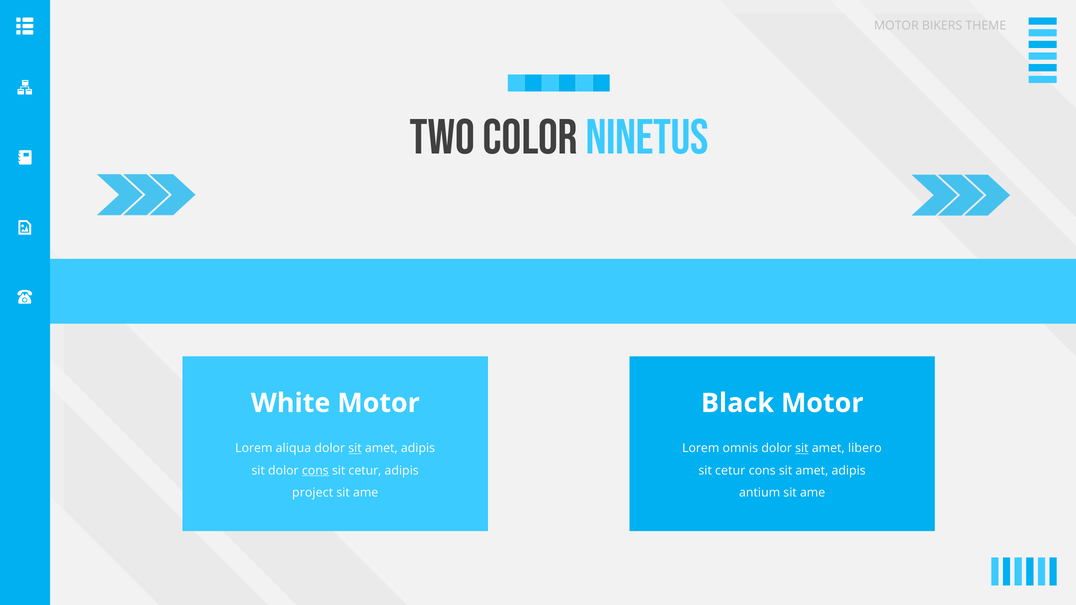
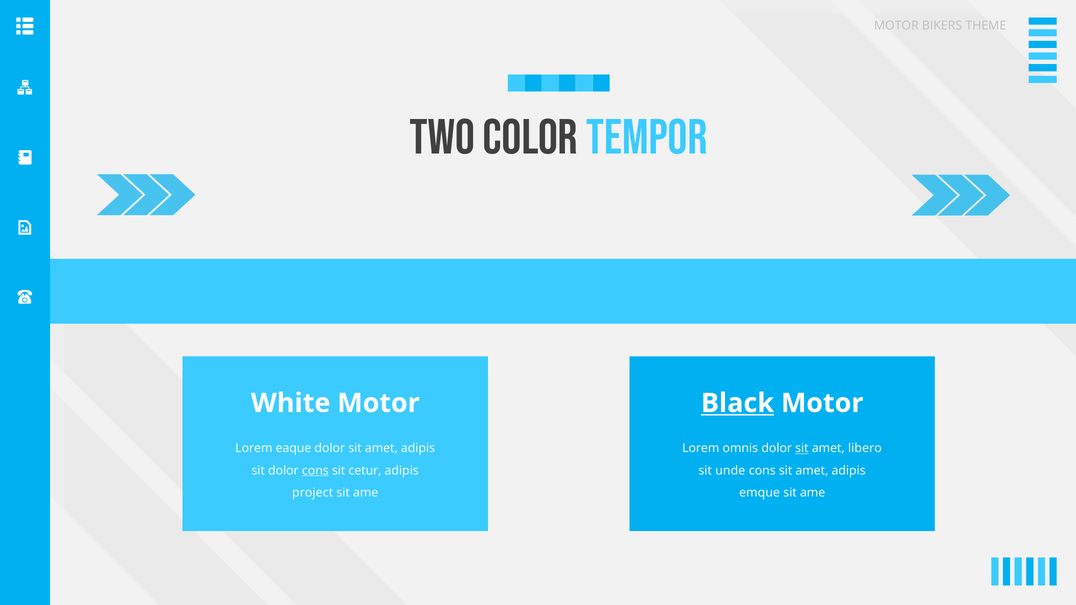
Ninetus: Ninetus -> Tempor
Black underline: none -> present
aliqua: aliqua -> eaque
sit at (355, 449) underline: present -> none
cetur at (730, 471): cetur -> unde
antium: antium -> emque
